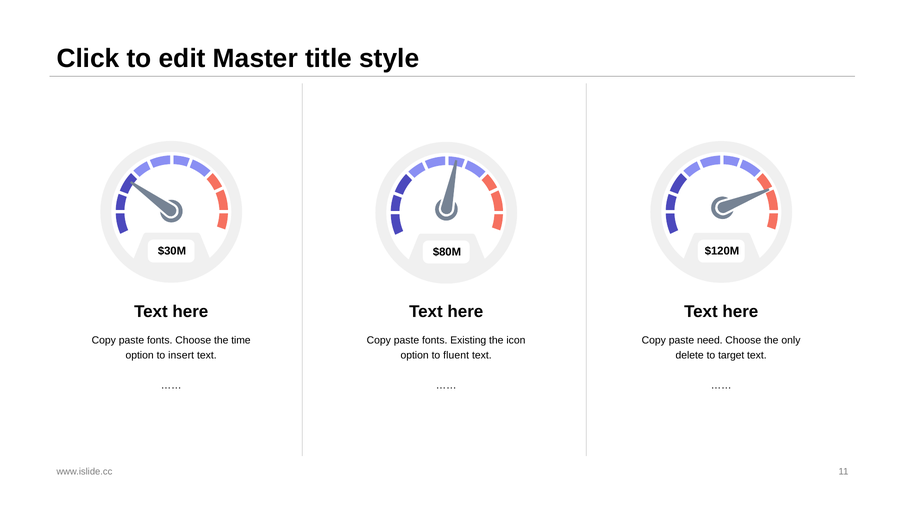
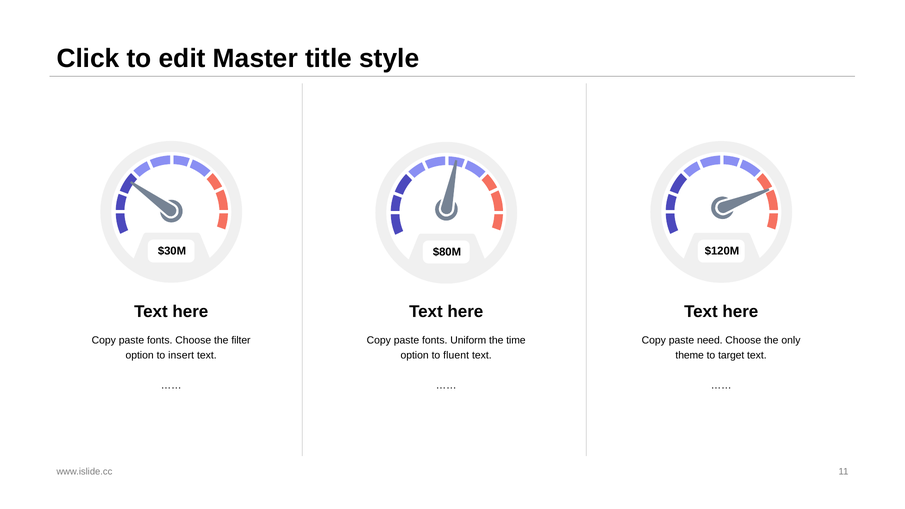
time: time -> filter
Existing: Existing -> Uniform
icon: icon -> time
delete: delete -> theme
